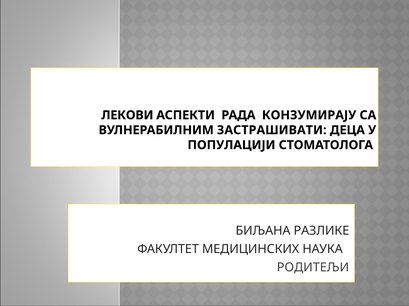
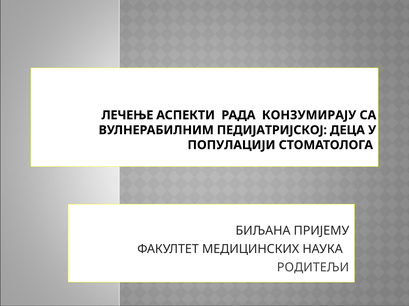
ЛЕКОВИ: ЛЕКОВИ -> ЛЕЧЕЊЕ
ЗАСТРАШИВАТИ: ЗАСТРАШИВАТИ -> ПЕДИЈАТРИЈСКОЈ
РАЗЛИКЕ: РАЗЛИКЕ -> ПРИЈЕМУ
